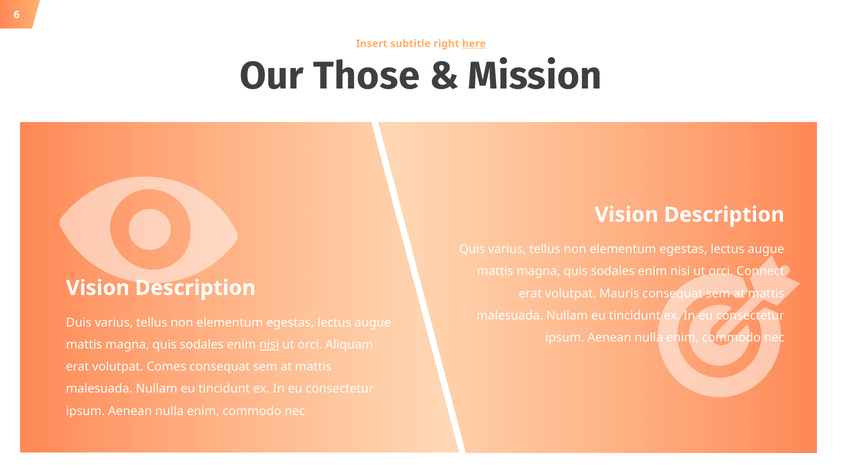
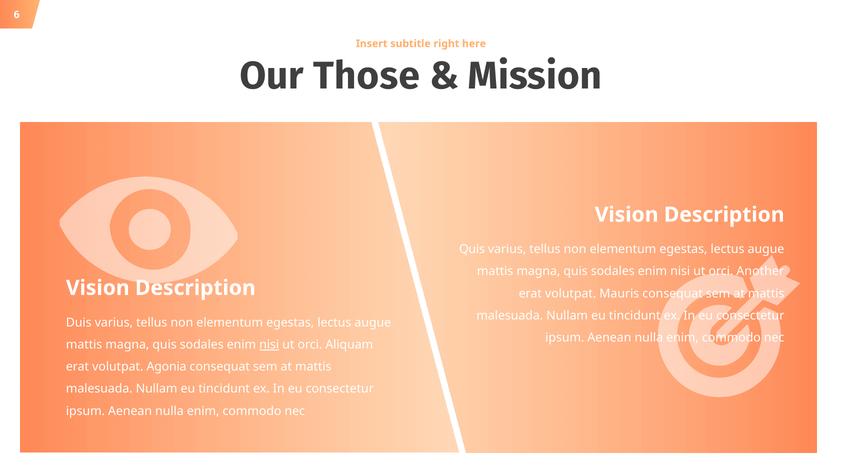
here underline: present -> none
Connect: Connect -> Another
Comes: Comes -> Agonia
